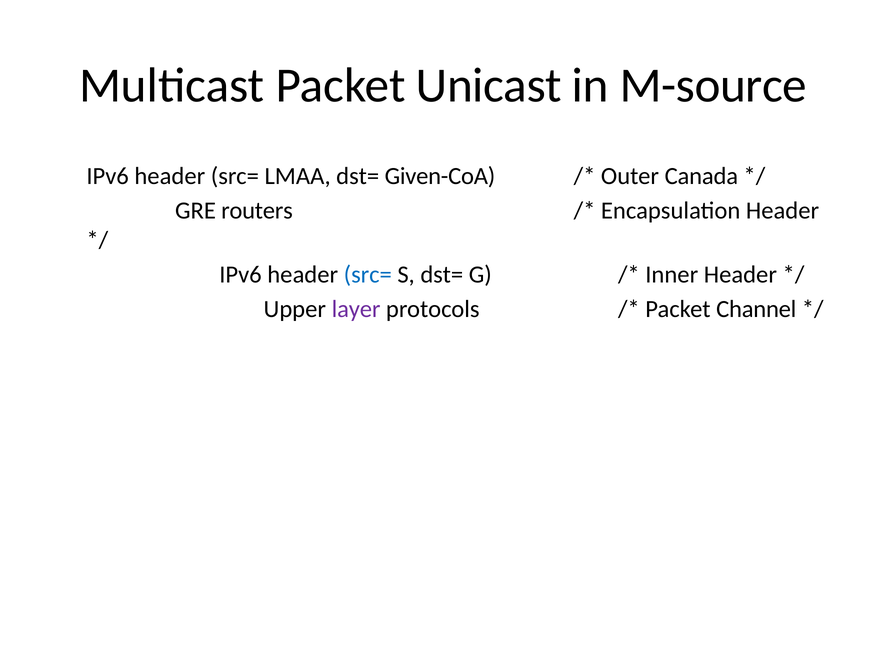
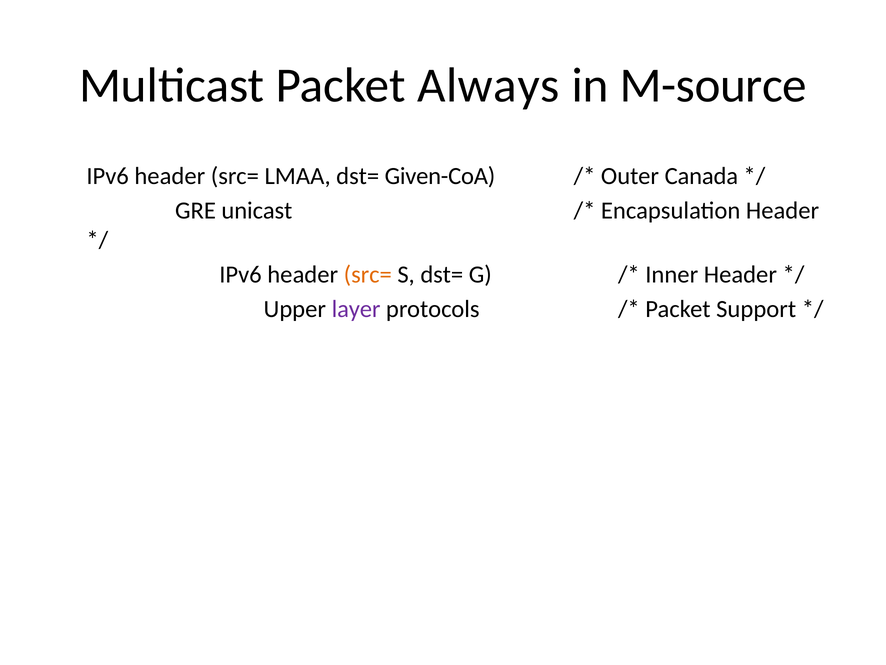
Unicast: Unicast -> Always
routers: routers -> unicast
src= at (368, 274) colour: blue -> orange
Channel: Channel -> Support
